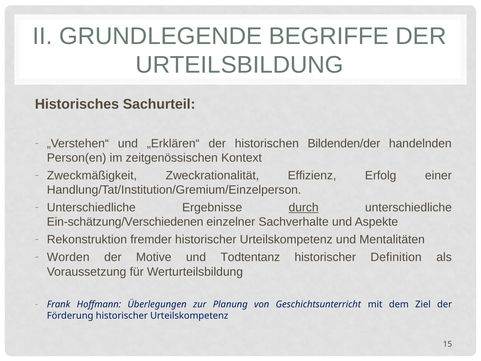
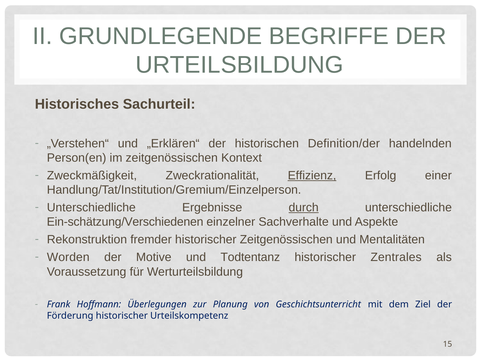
Bildenden/der: Bildenden/der -> Definition/der
Effizienz underline: none -> present
fremder historischer Urteilskompetenz: Urteilskompetenz -> Zeitgenössischen
Definition: Definition -> Zentrales
